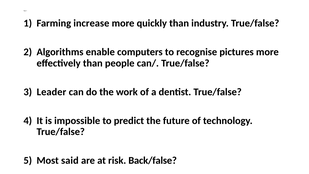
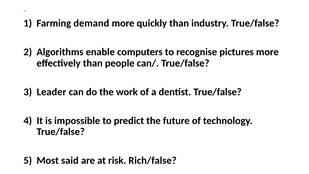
increase: increase -> demand
Back/false: Back/false -> Rich/false
